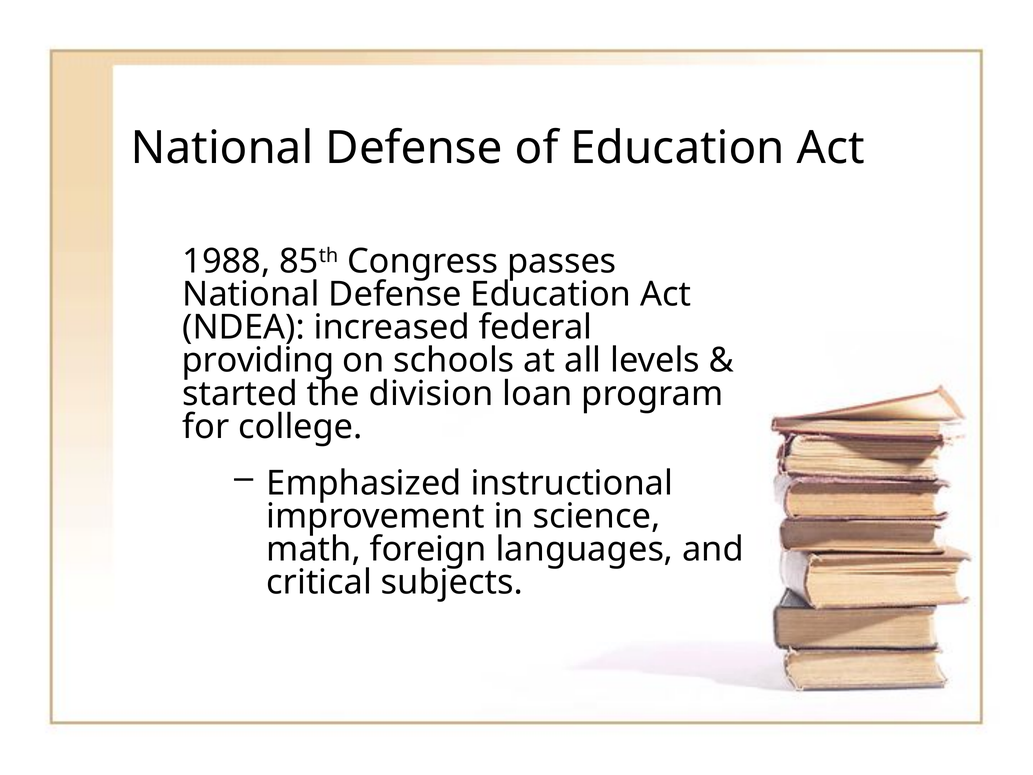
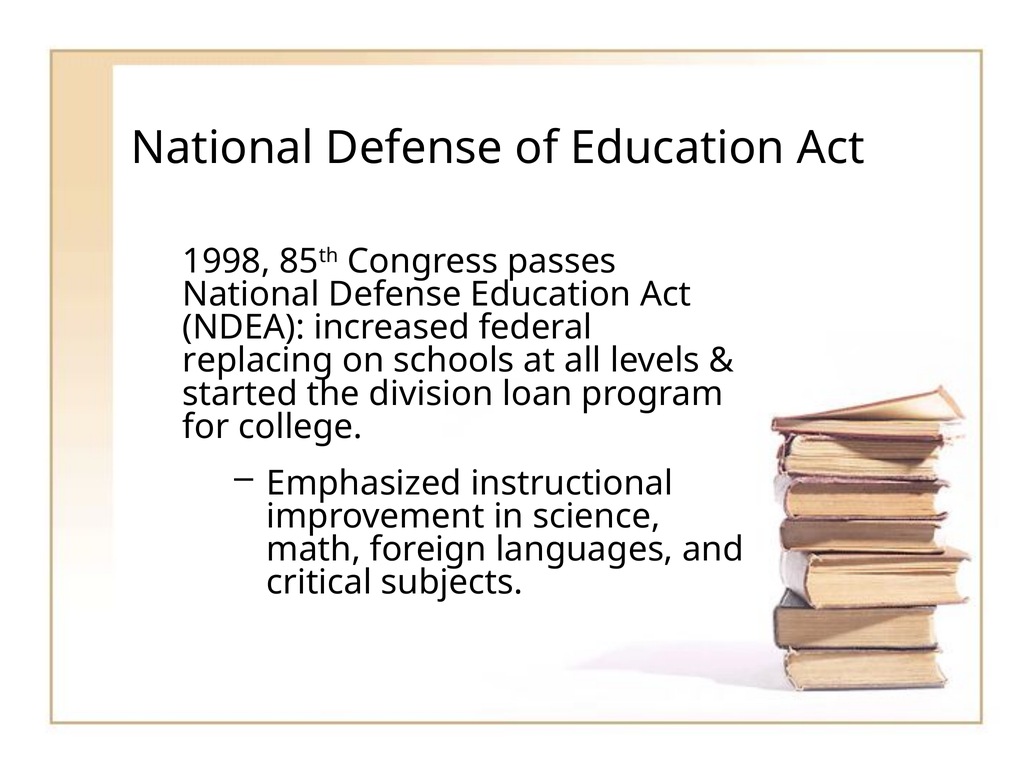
1988: 1988 -> 1998
providing: providing -> replacing
